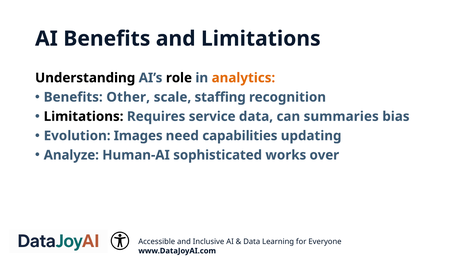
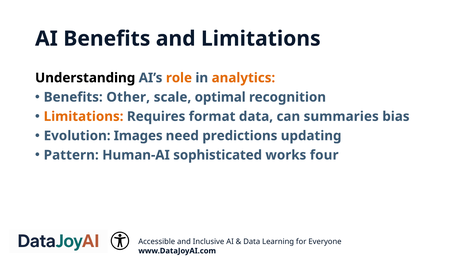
role colour: black -> orange
staffing: staffing -> optimal
Limitations at (84, 116) colour: black -> orange
service: service -> format
capabilities: capabilities -> predictions
Analyze: Analyze -> Pattern
over: over -> four
